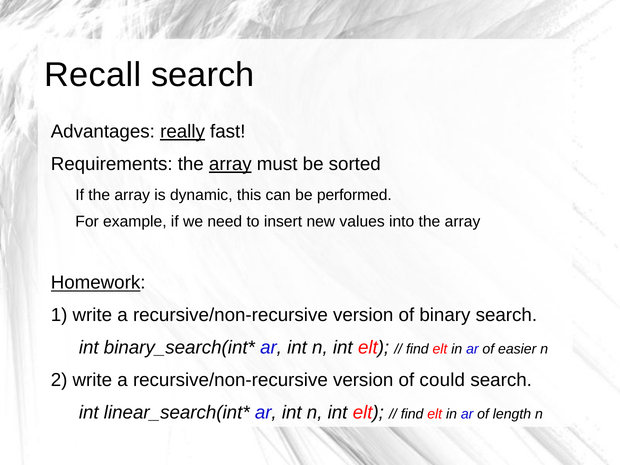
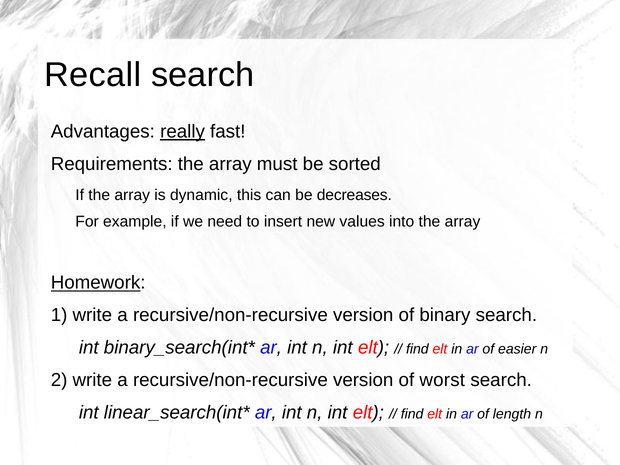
array at (230, 164) underline: present -> none
performed: performed -> decreases
could: could -> worst
